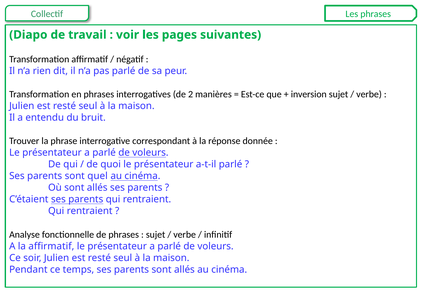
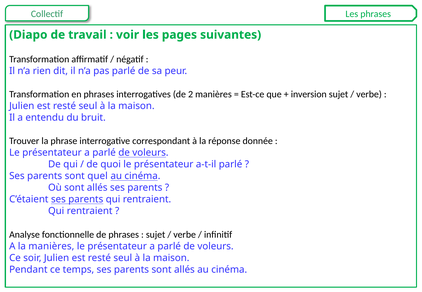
la affirmatif: affirmatif -> manières
